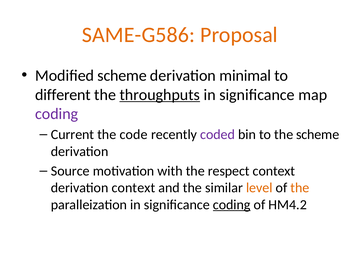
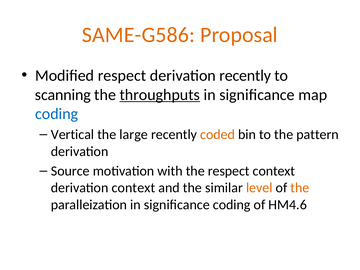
Modified scheme: scheme -> respect
derivation minimal: minimal -> recently
different: different -> scanning
coding at (57, 114) colour: purple -> blue
Current: Current -> Vertical
code: code -> large
coded colour: purple -> orange
the scheme: scheme -> pattern
coding at (232, 205) underline: present -> none
HM4.2: HM4.2 -> HM4.6
